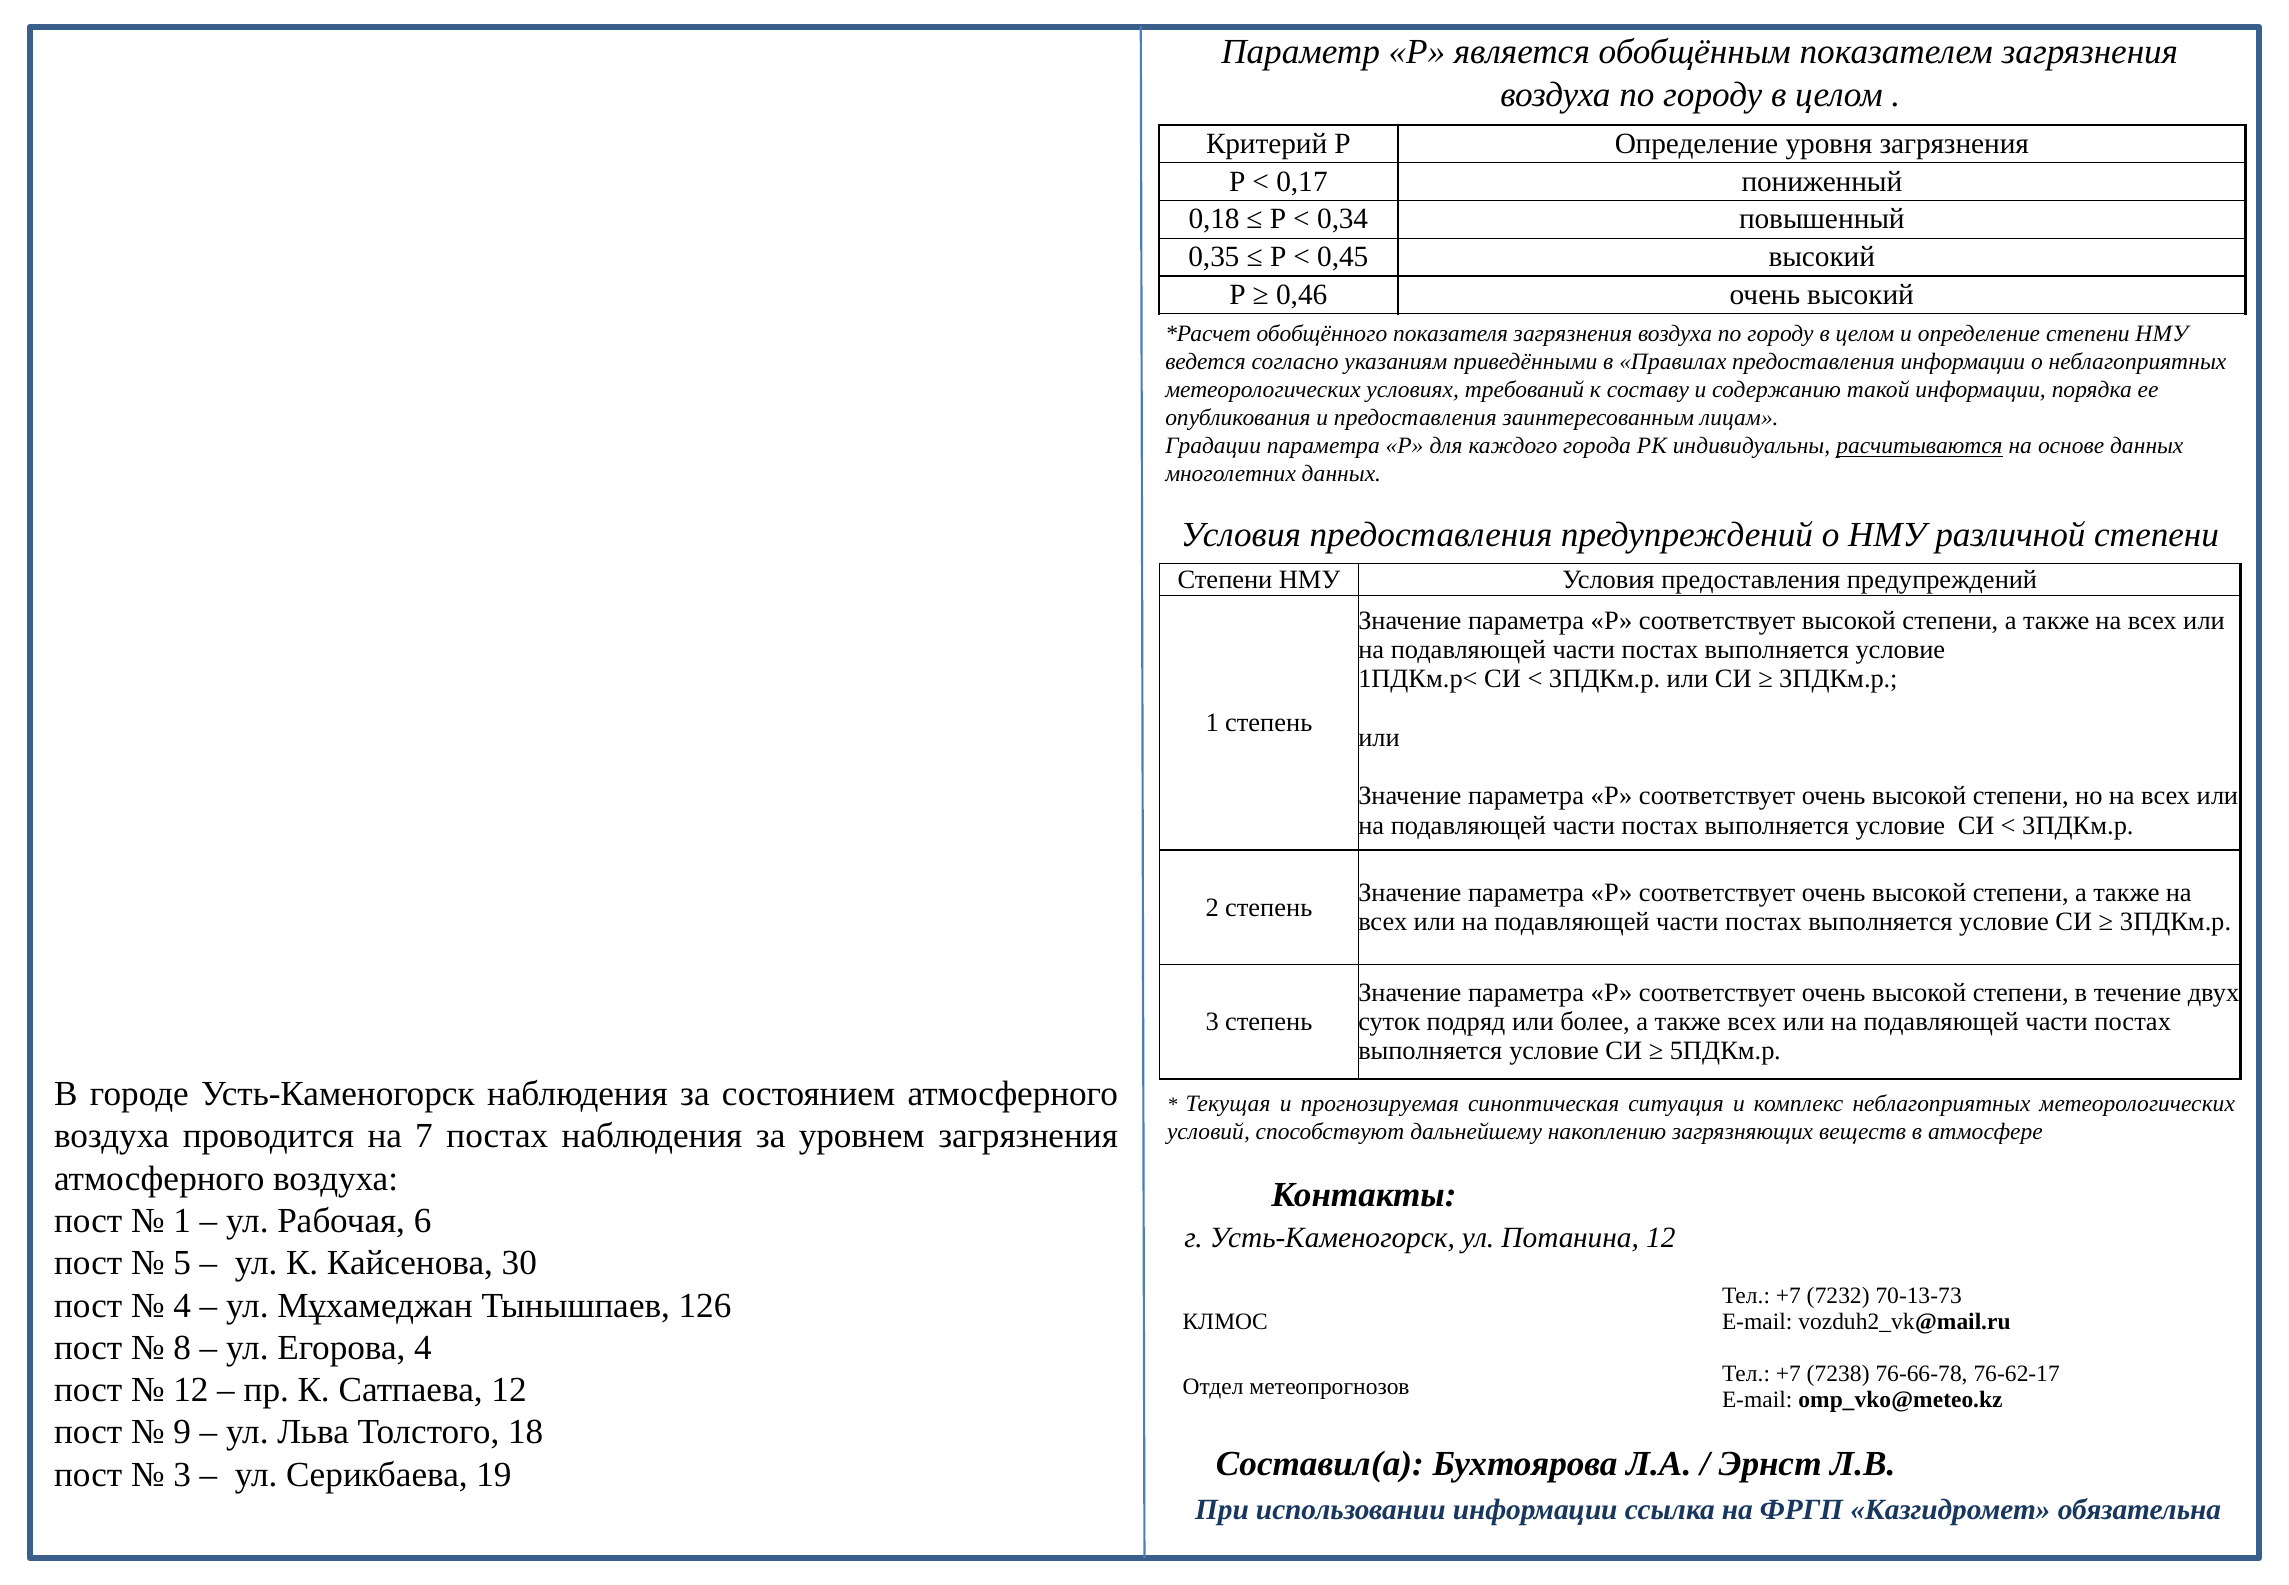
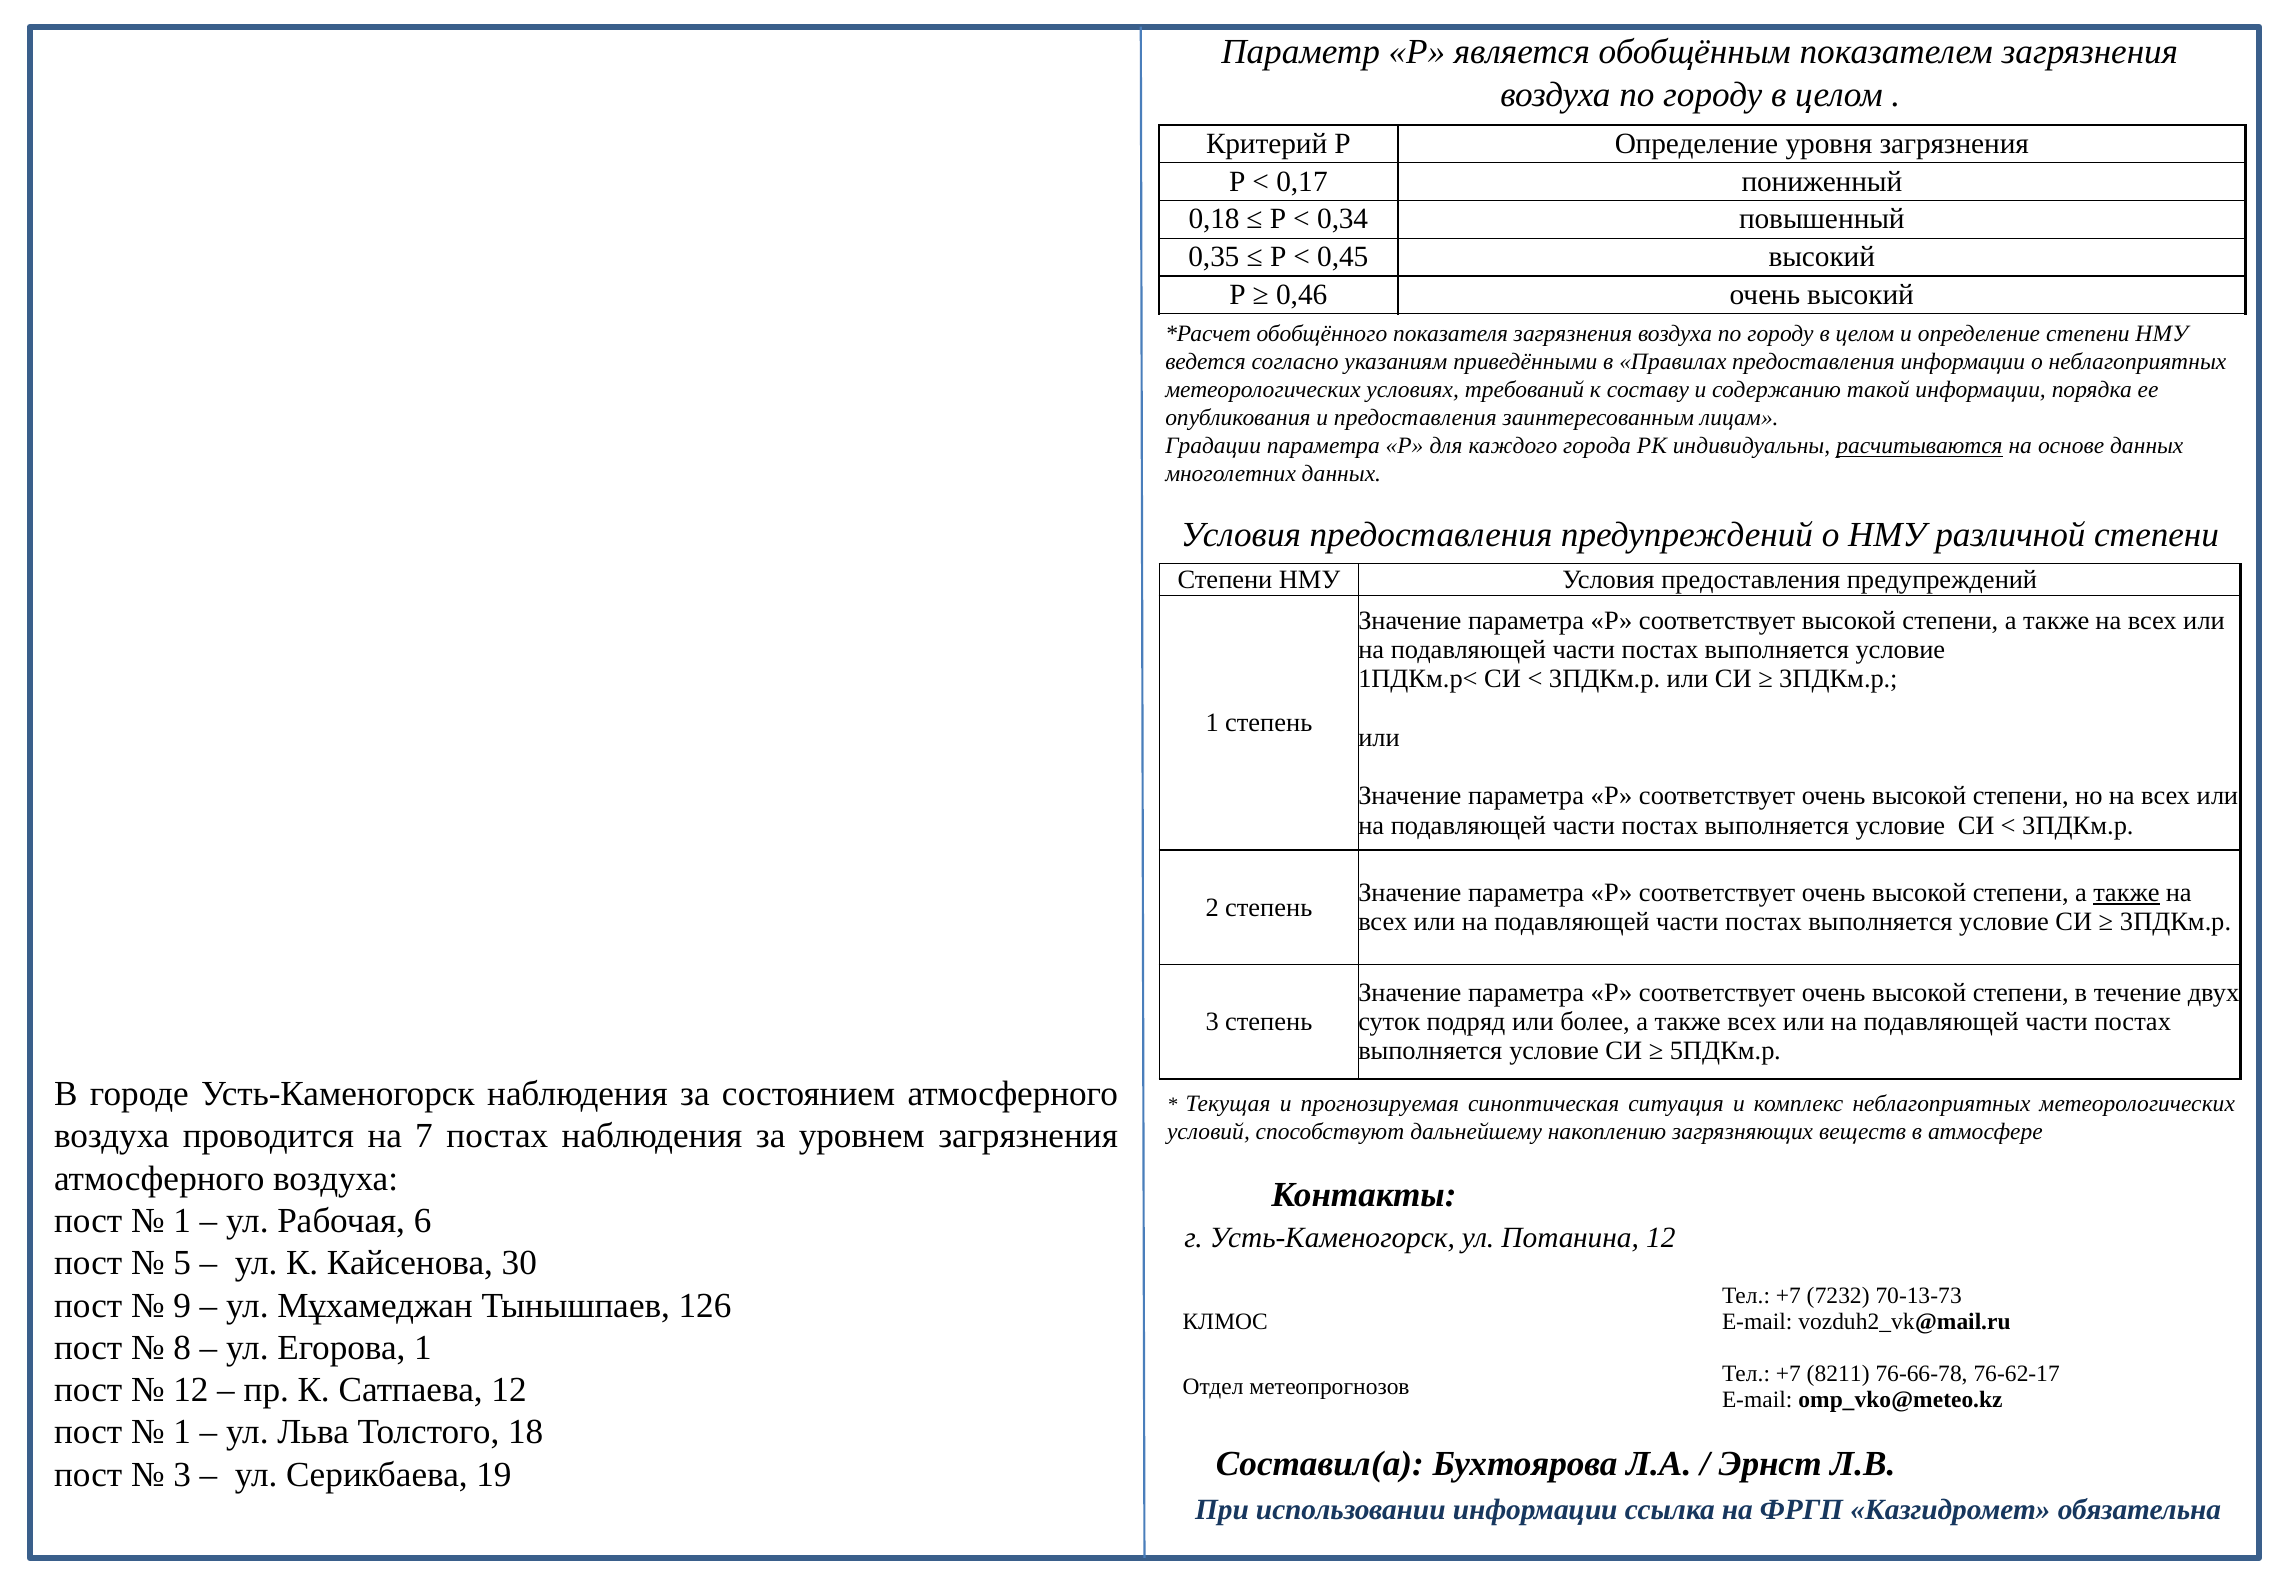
также at (2127, 893) underline: none -> present
4 at (182, 1305): 4 -> 9
Егорова 4: 4 -> 1
7238: 7238 -> 8211
9 at (182, 1432): 9 -> 1
